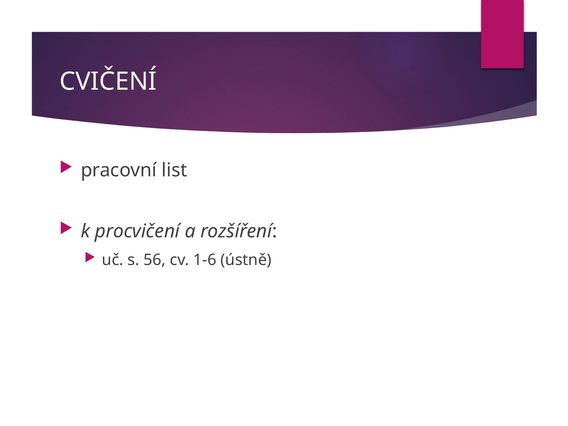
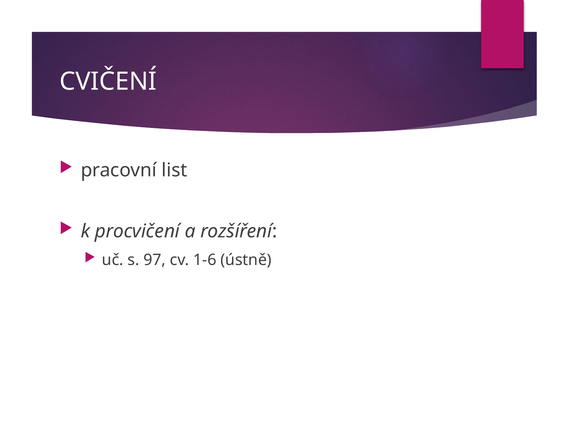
56: 56 -> 97
